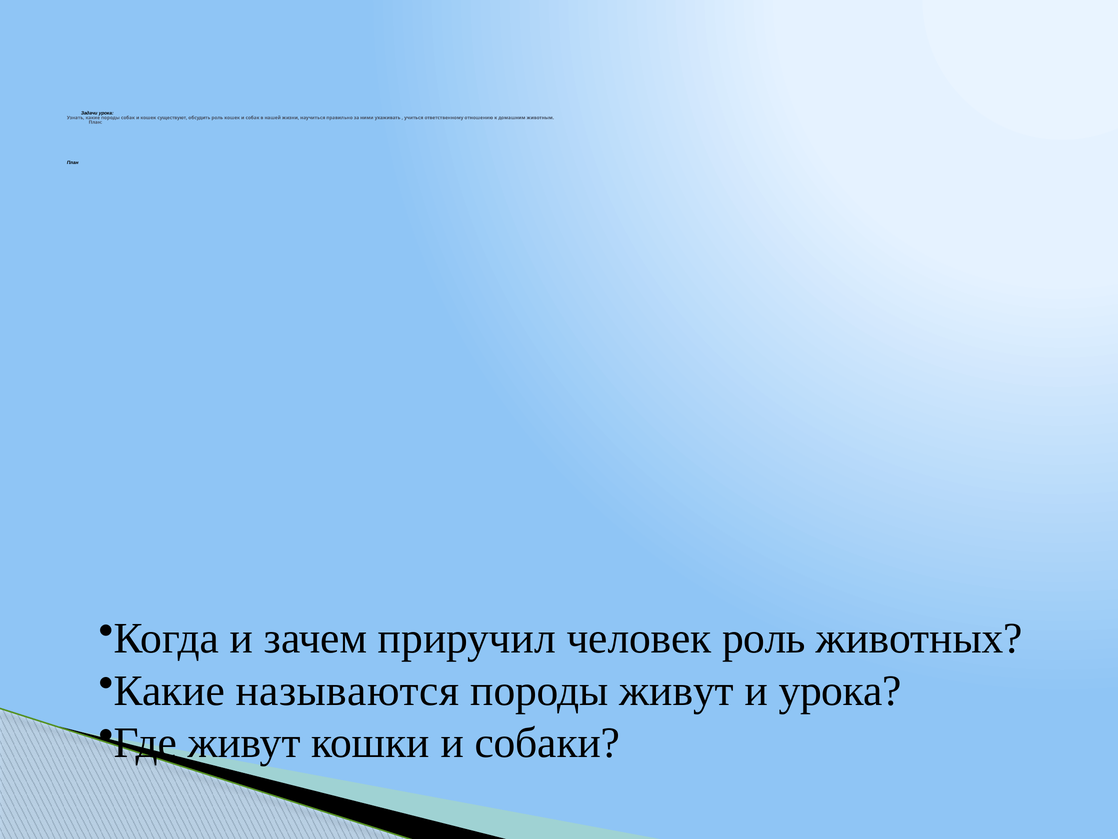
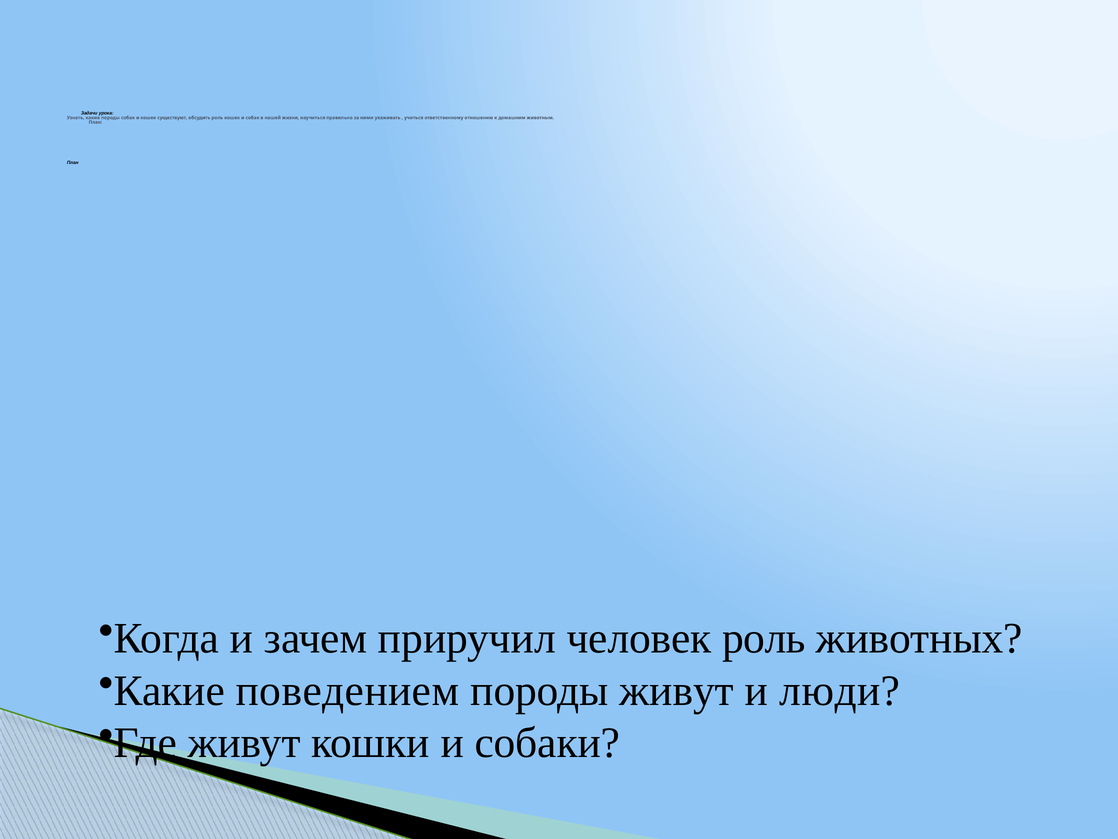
называются: называются -> поведением
и урока: урока -> люди
